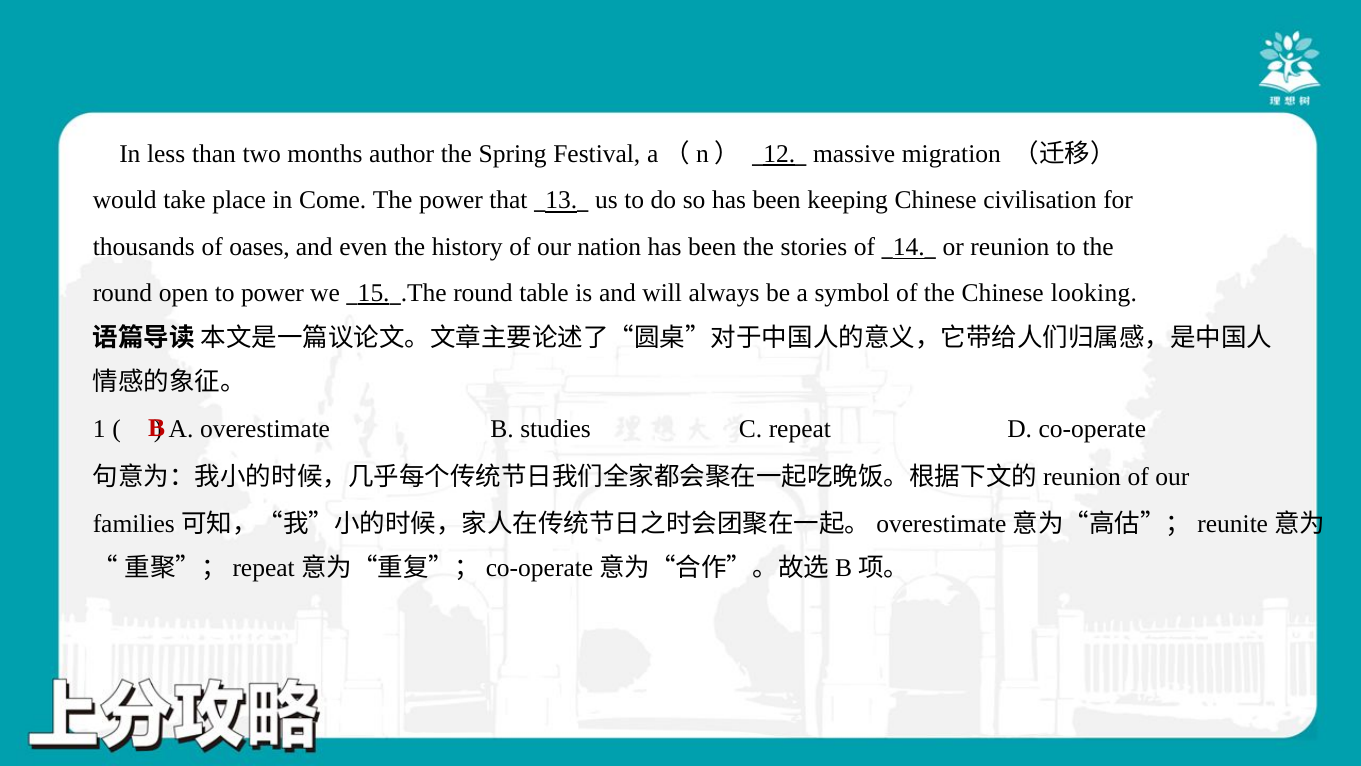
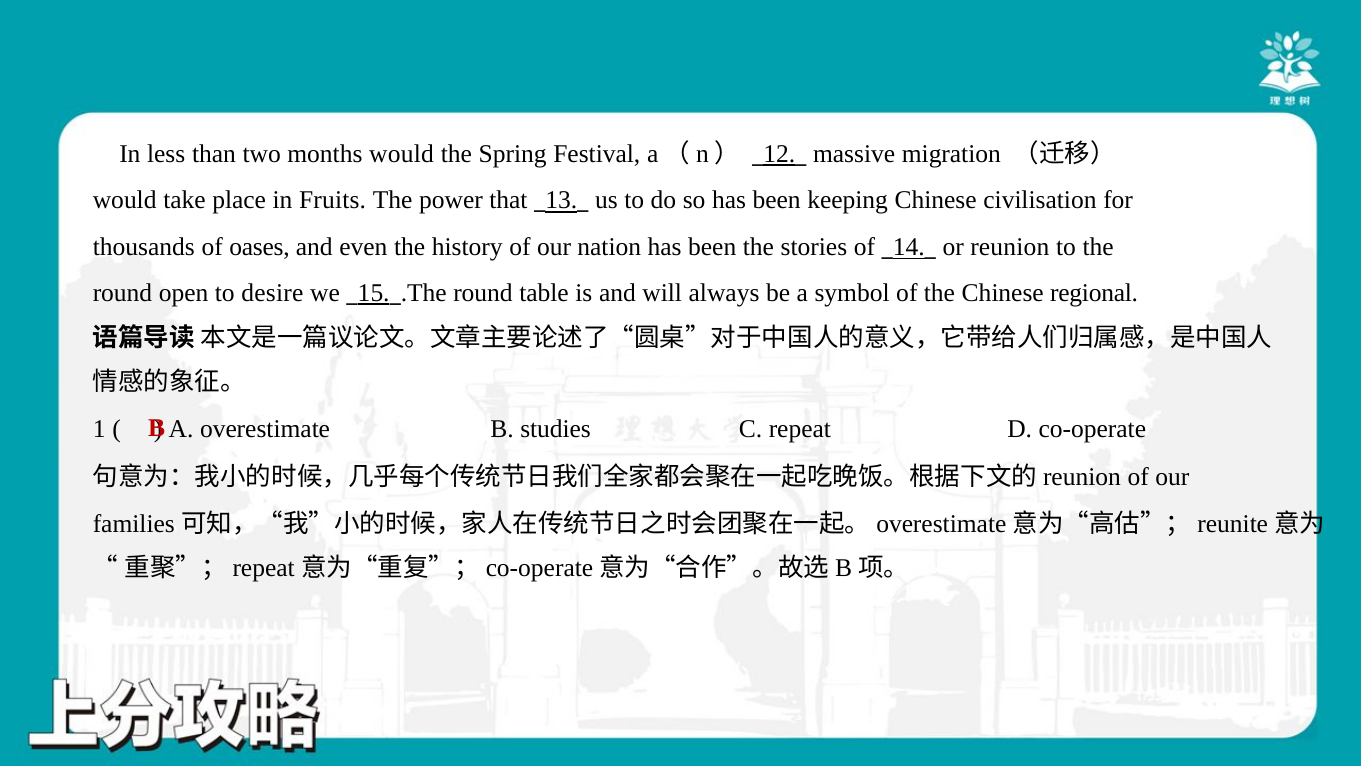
months author: author -> would
Come: Come -> Fruits
to power: power -> desire
looking: looking -> regional
